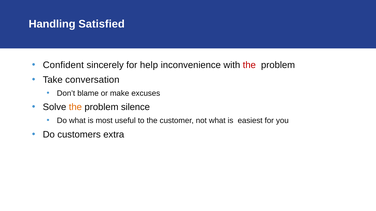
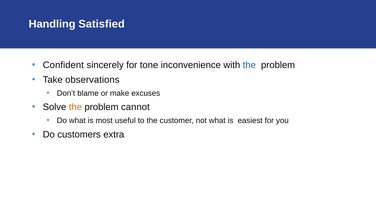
help: help -> tone
the at (249, 65) colour: red -> blue
conversation: conversation -> observations
silence: silence -> cannot
